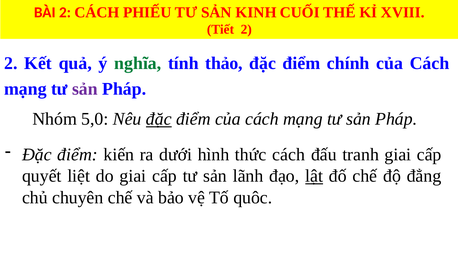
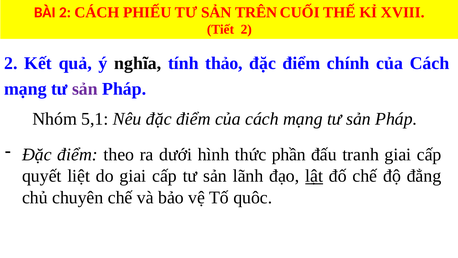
KINH: KINH -> TRÊN
nghĩa colour: green -> black
5,0: 5,0 -> 5,1
đặc at (159, 119) underline: present -> none
kiến: kiến -> theo
thức cách: cách -> phần
